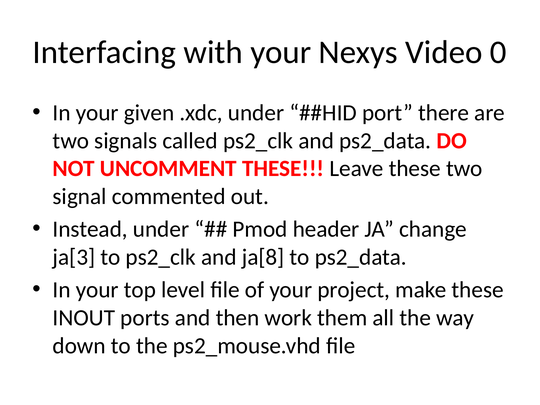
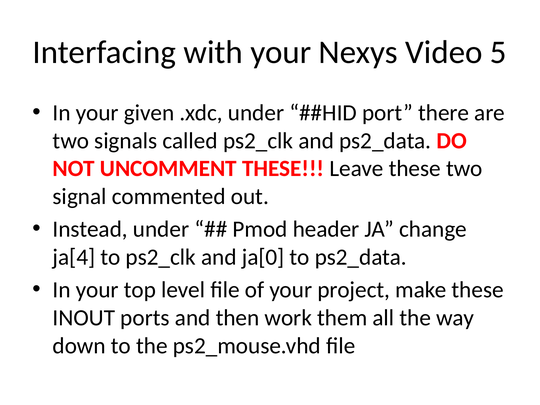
0: 0 -> 5
ja[3: ja[3 -> ja[4
ja[8: ja[8 -> ja[0
